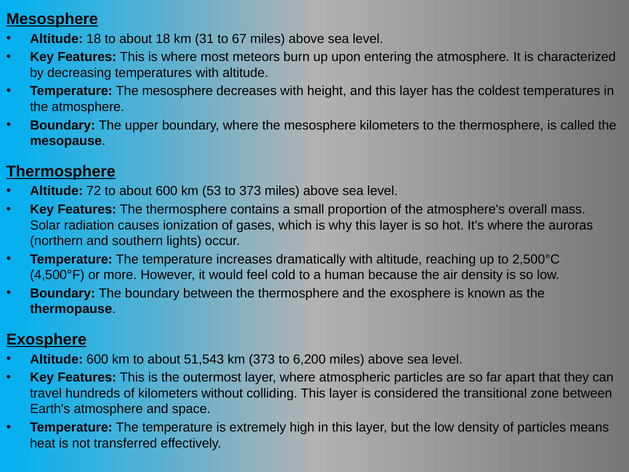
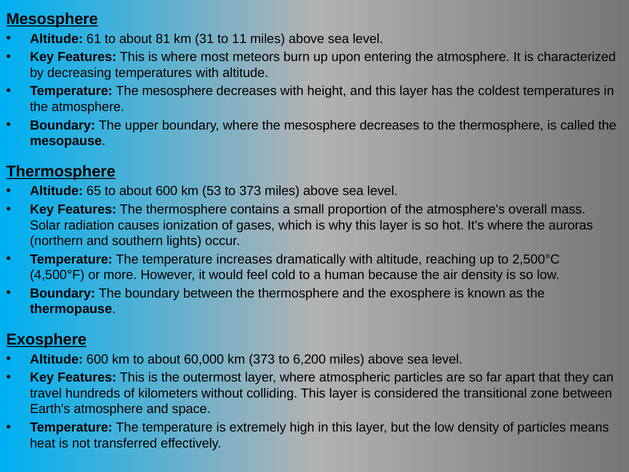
Altitude 18: 18 -> 61
about 18: 18 -> 81
67: 67 -> 11
where the mesosphere kilometers: kilometers -> decreases
72: 72 -> 65
51,543: 51,543 -> 60,000
